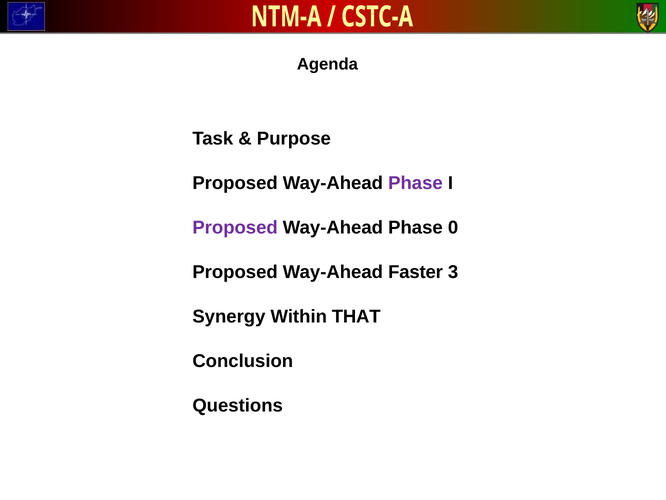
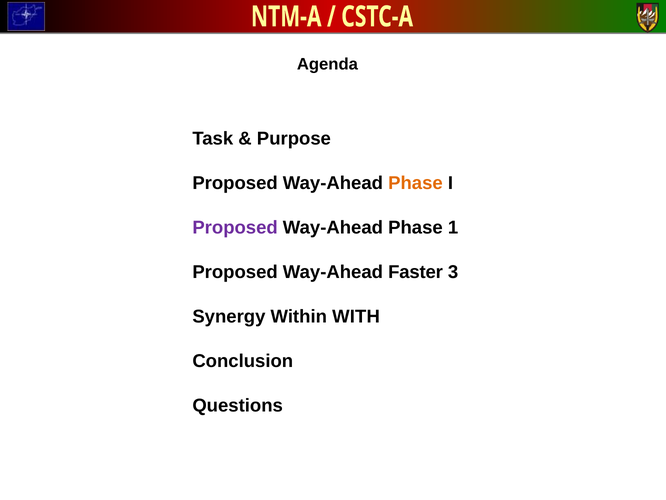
Phase at (415, 183) colour: purple -> orange
0: 0 -> 1
THAT: THAT -> WITH
